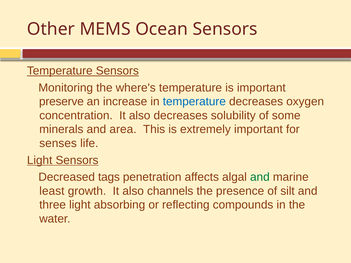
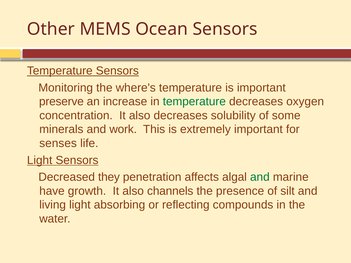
temperature at (194, 102) colour: blue -> green
area: area -> work
tags: tags -> they
least: least -> have
three: three -> living
